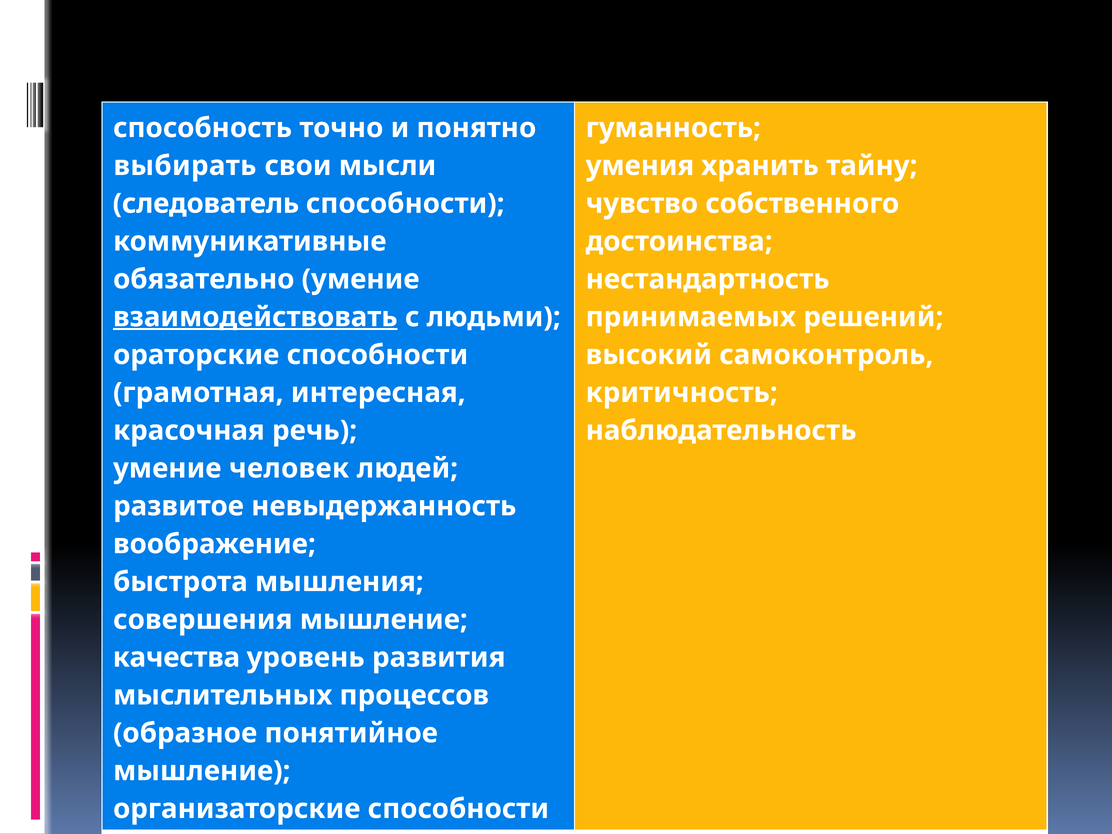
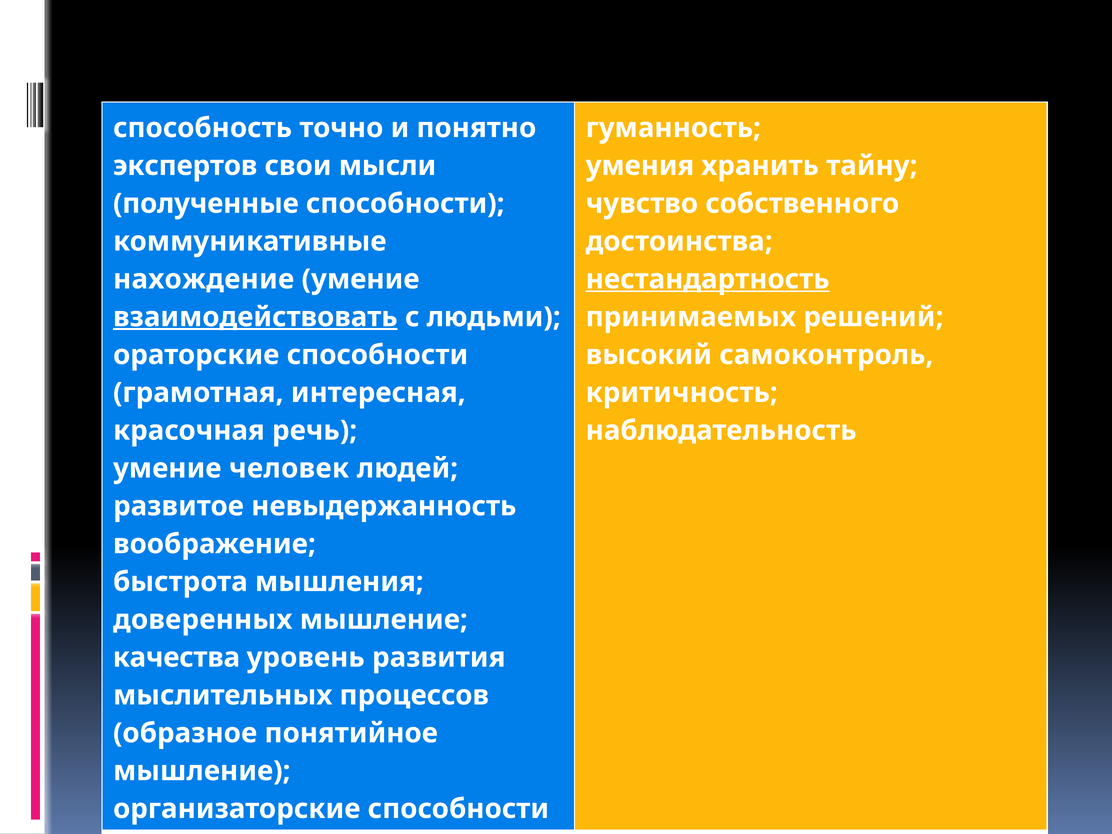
выбирать: выбирать -> экспертов
следователь: следователь -> полученные
обязательно: обязательно -> нахождение
нестандартность underline: none -> present
совершения: совершения -> доверенных
